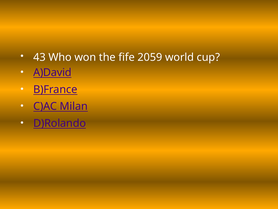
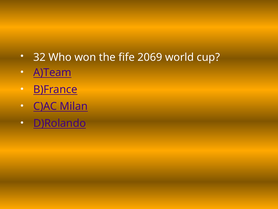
43: 43 -> 32
2059: 2059 -> 2069
A)David: A)David -> A)Team
